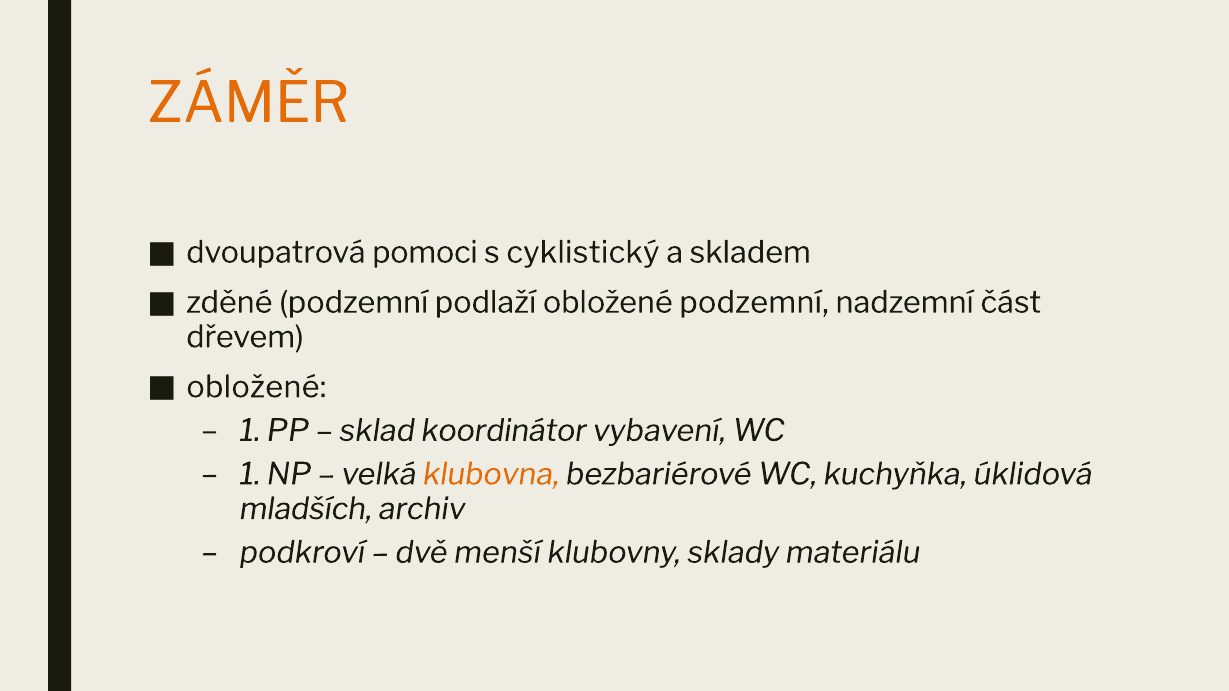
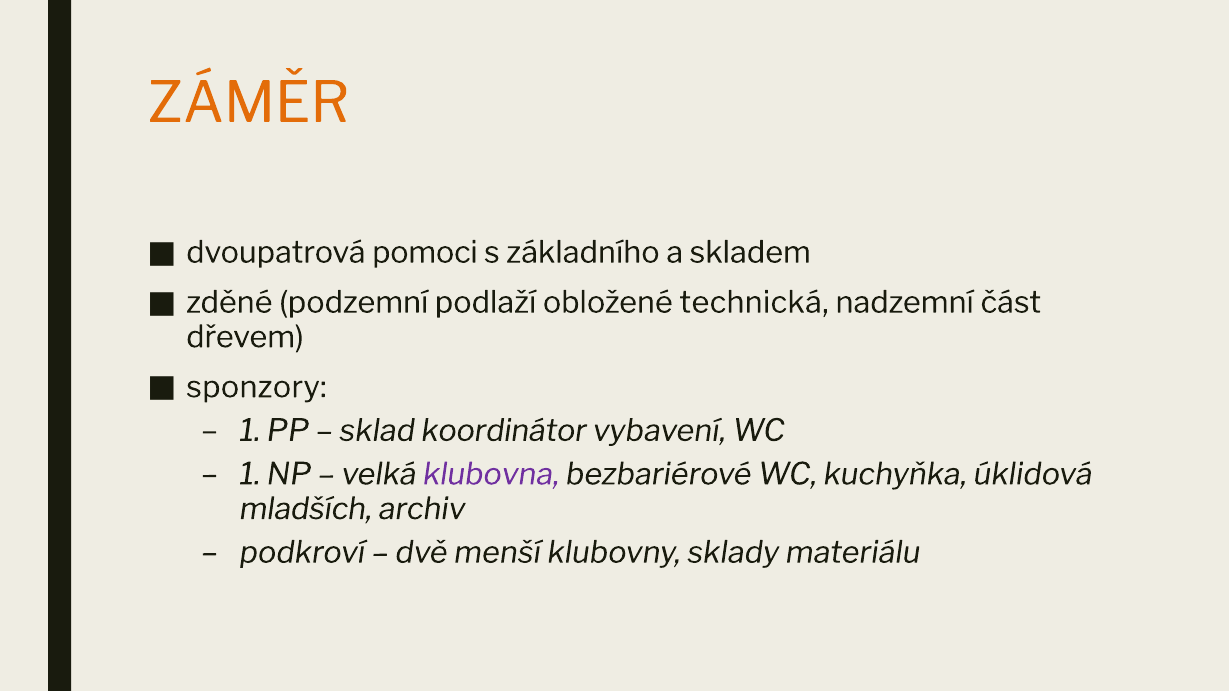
cyklistický: cyklistický -> základního
obložené podzemní: podzemní -> technická
obložené at (256, 387): obložené -> sponzory
klubovna colour: orange -> purple
